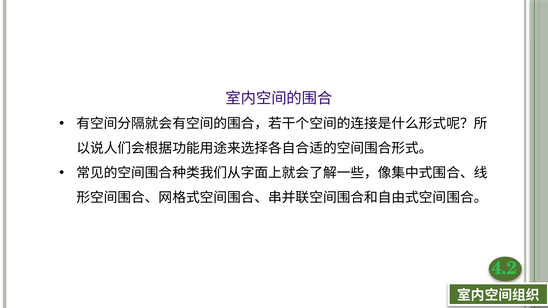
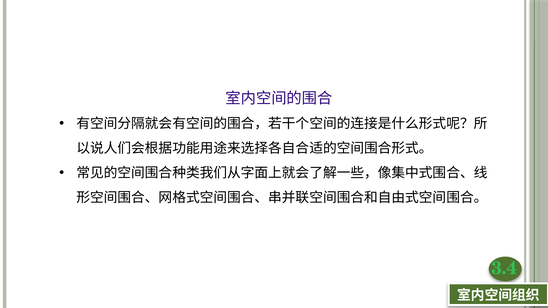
4.2: 4.2 -> 3.4
